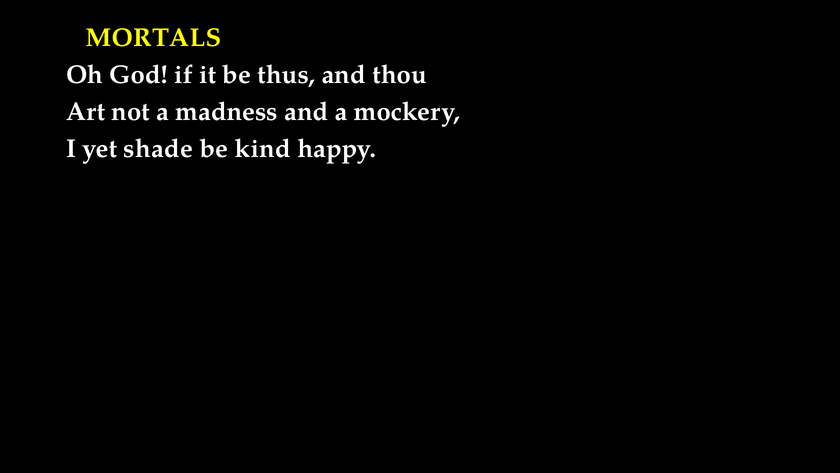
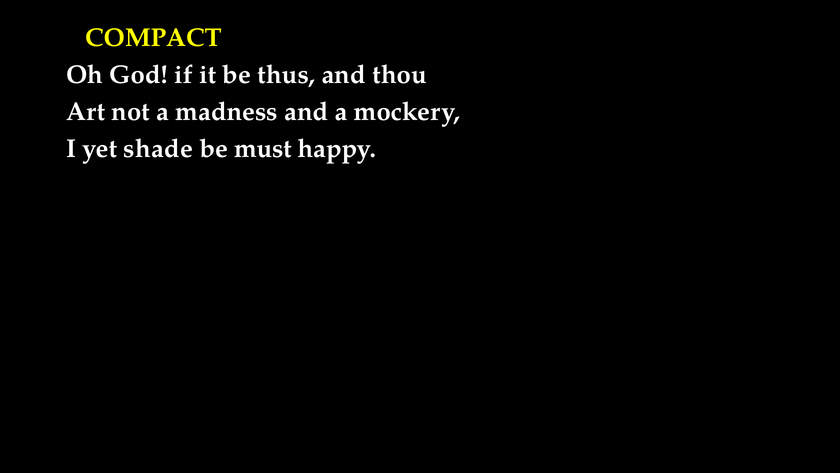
MORTALS: MORTALS -> COMPACT
kind: kind -> must
